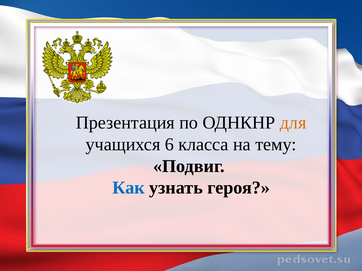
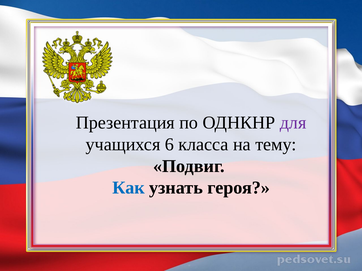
для colour: orange -> purple
